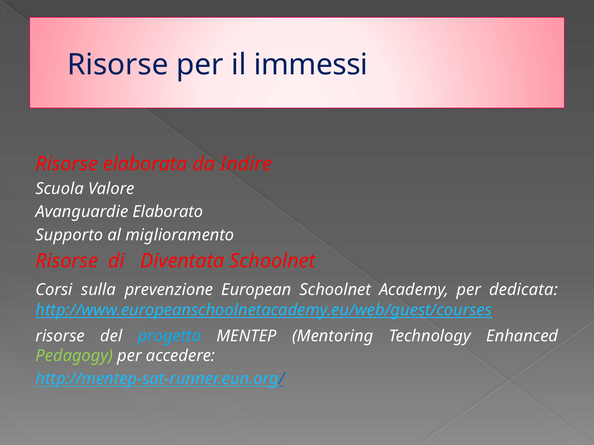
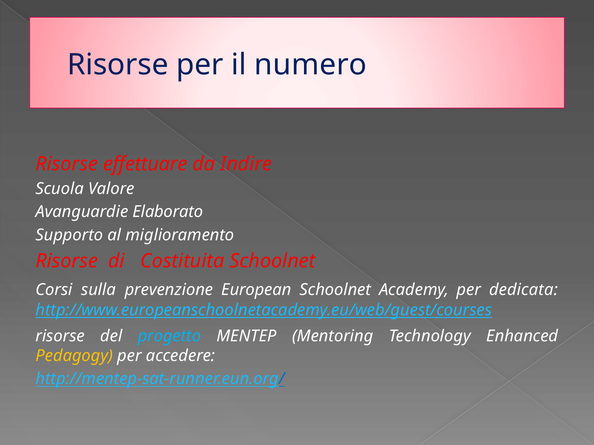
immessi: immessi -> numero
elaborata: elaborata -> effettuare
Diventata: Diventata -> Costituita
Pedagogy colour: light green -> yellow
